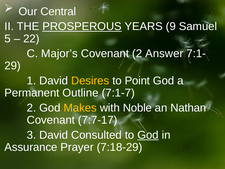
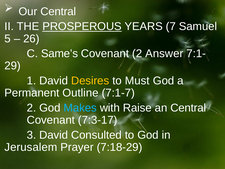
9: 9 -> 7
22: 22 -> 26
Major’s: Major’s -> Same’s
Point: Point -> Must
Makes colour: yellow -> light blue
Noble: Noble -> Raise
an Nathan: Nathan -> Central
7:7-17: 7:7-17 -> 7:3-17
God at (148, 135) underline: present -> none
Assurance: Assurance -> Jerusalem
